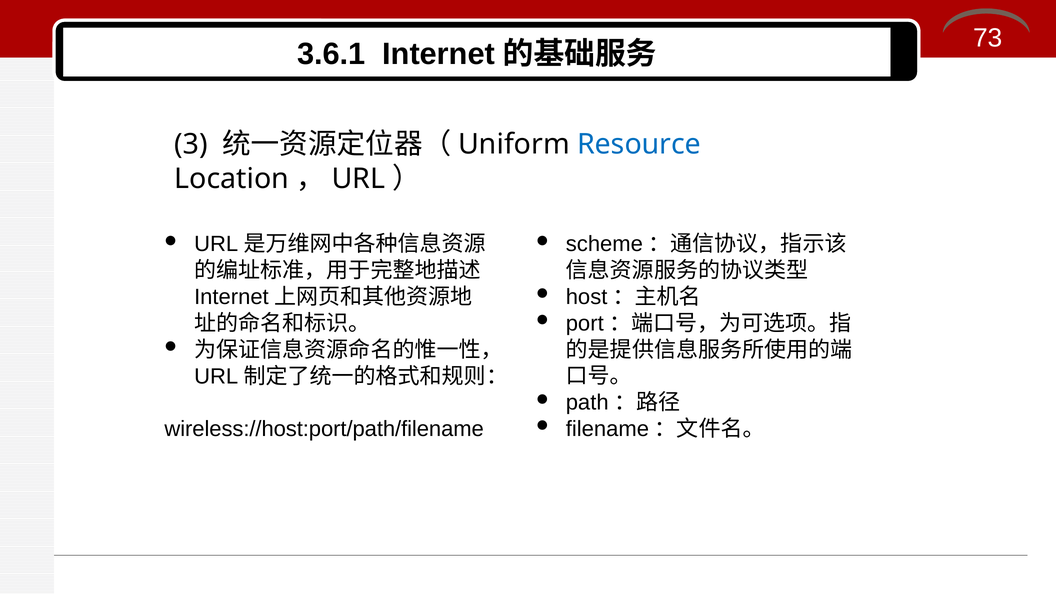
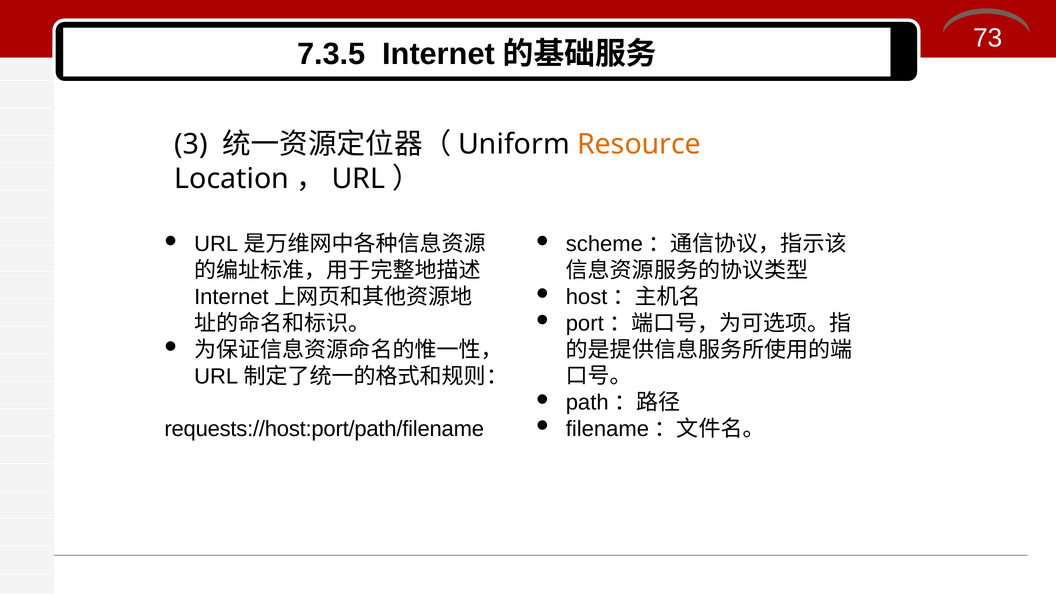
3.6.1: 3.6.1 -> 7.3.5
Resource colour: blue -> orange
wireless://host:port/path/filename: wireless://host:port/path/filename -> requests://host:port/path/filename
